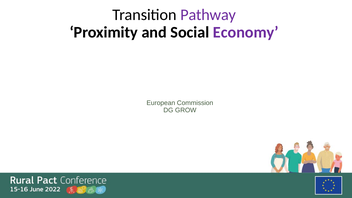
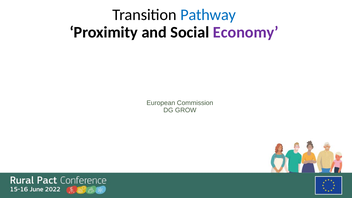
Pathway colour: purple -> blue
